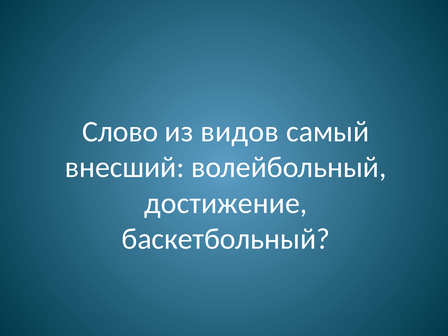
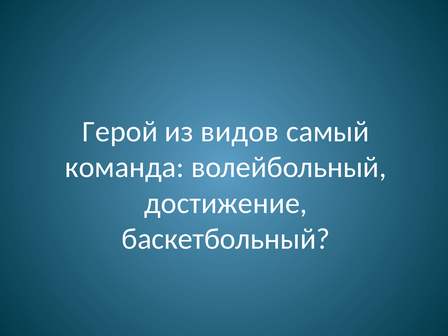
Слово: Слово -> Герой
внесший: внесший -> команда
